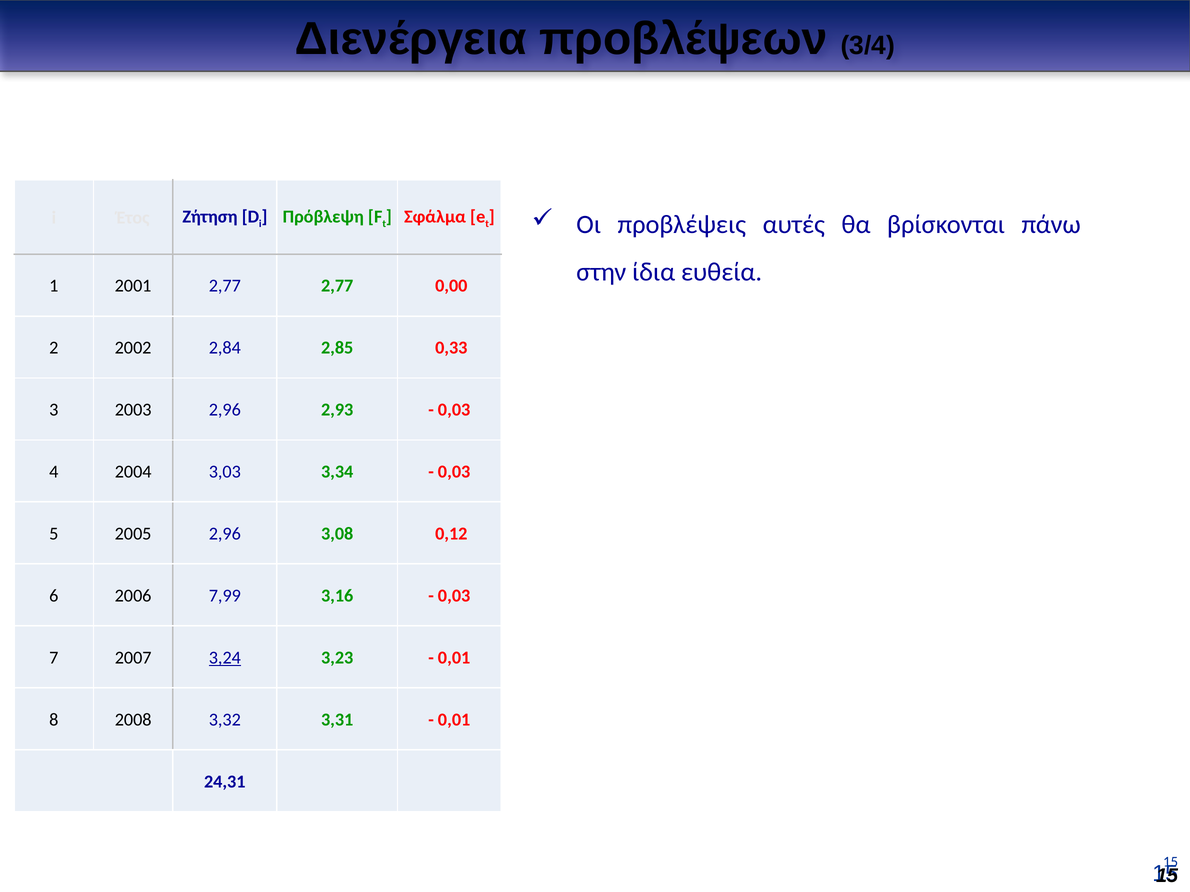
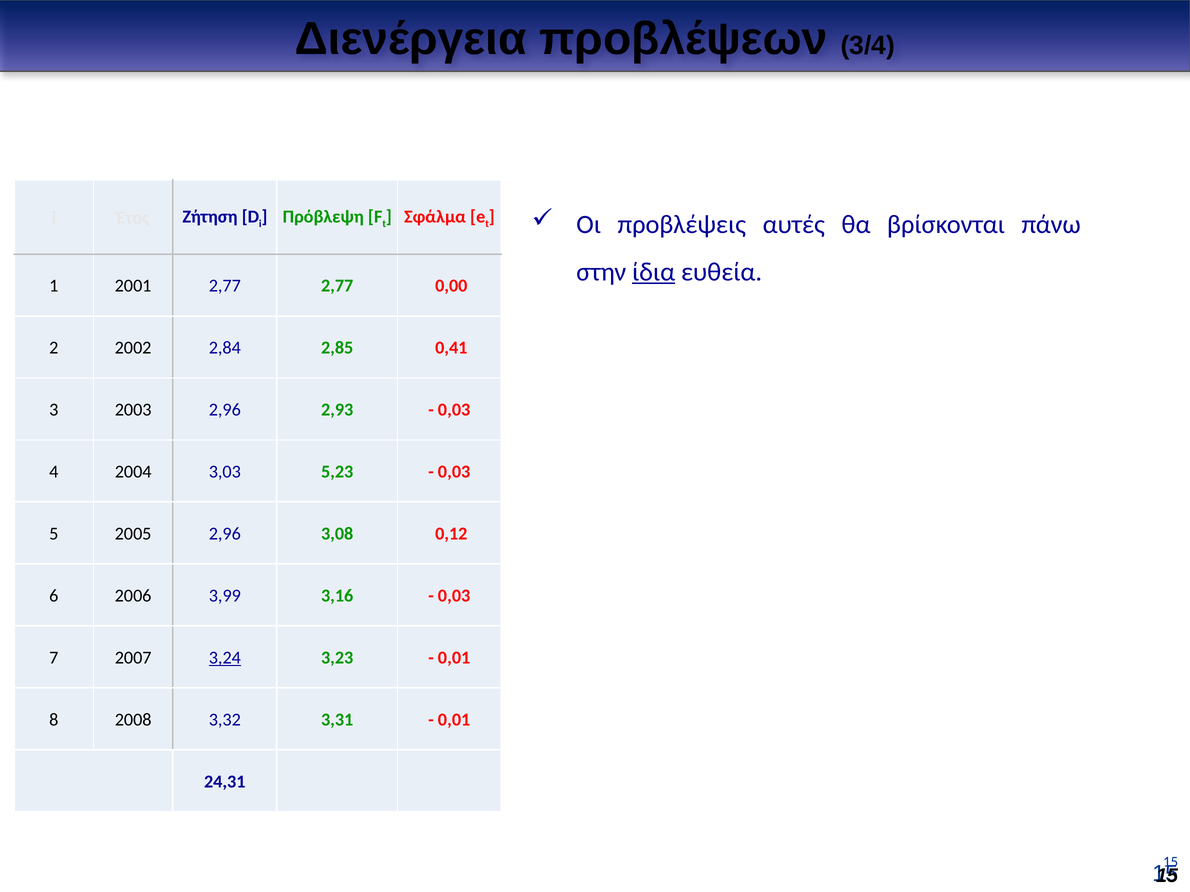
ίδια underline: none -> present
0,33: 0,33 -> 0,41
3,34: 3,34 -> 5,23
7,99: 7,99 -> 3,99
